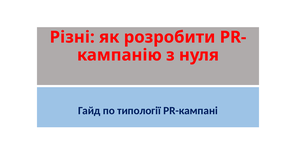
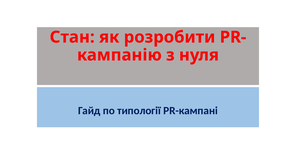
Різні: Різні -> Стан
